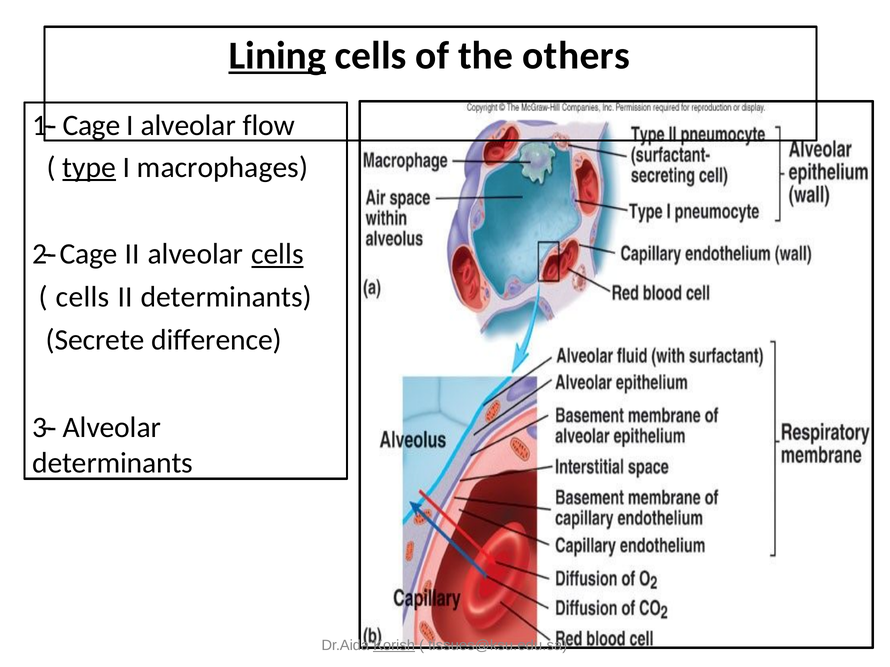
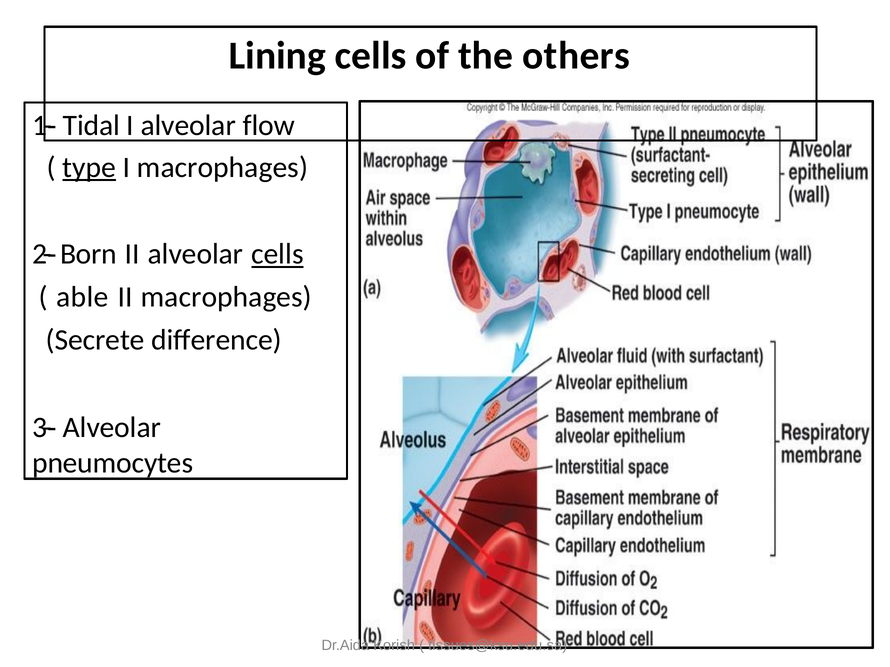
Lining underline: present -> none
Cage at (91, 126): Cage -> Tidal
Cage at (89, 254): Cage -> Born
cells at (83, 297): cells -> able
II determinants: determinants -> macrophages
determinants at (113, 463): determinants -> pneumocytes
Korish underline: present -> none
